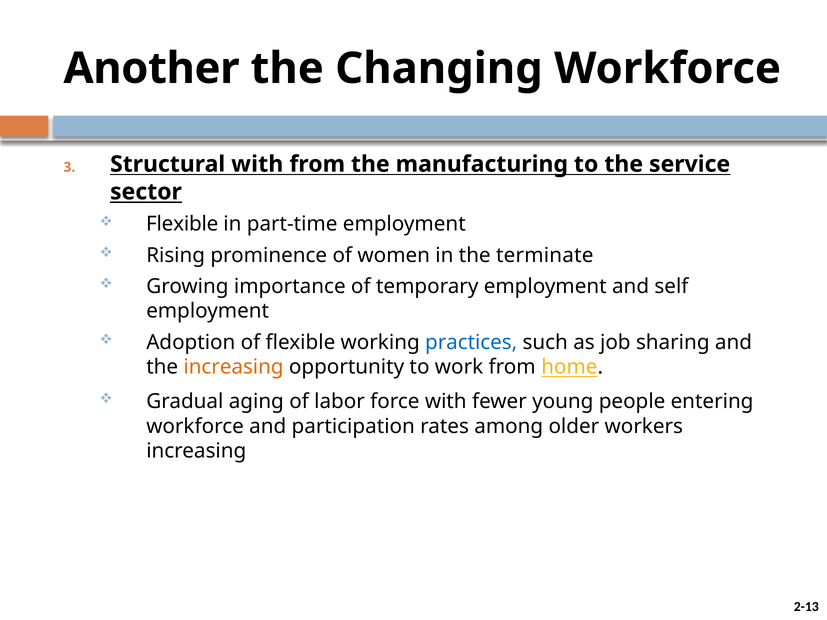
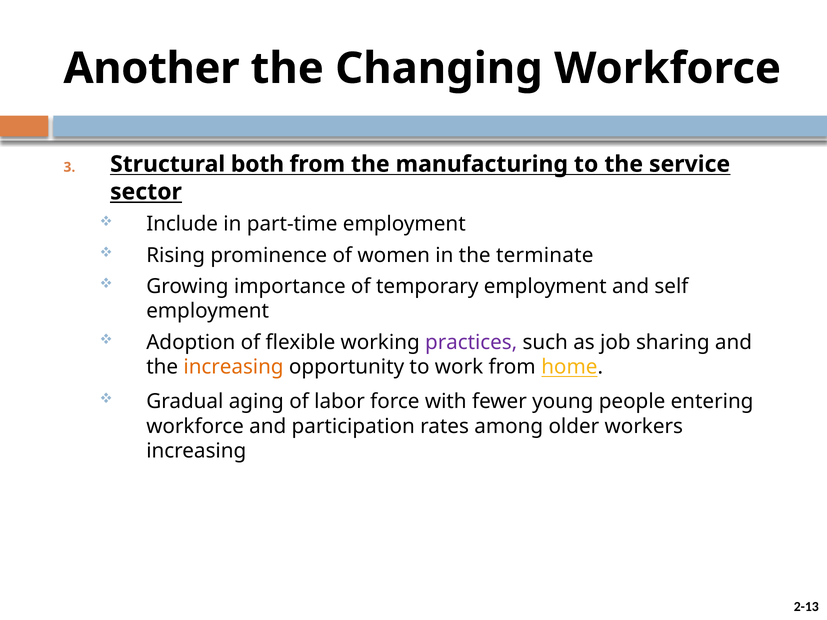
Structural with: with -> both
Flexible at (182, 224): Flexible -> Include
practices colour: blue -> purple
